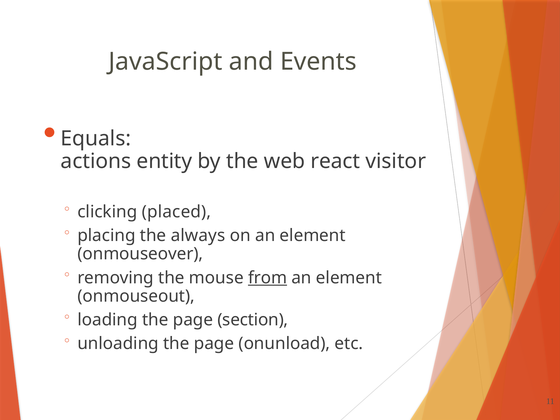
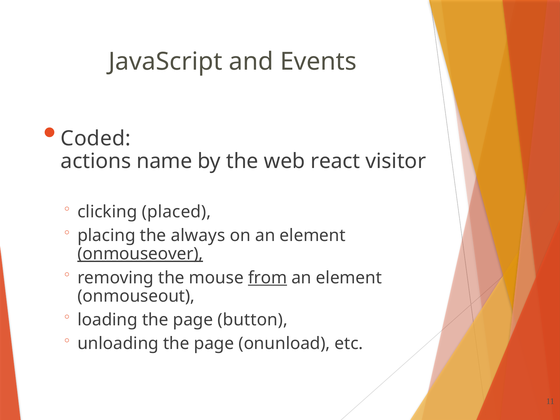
Equals: Equals -> Coded
entity: entity -> name
onmouseover underline: none -> present
section: section -> button
